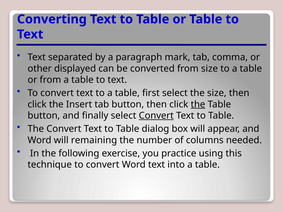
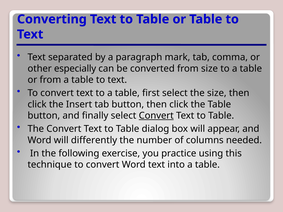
displayed: displayed -> especially
the at (198, 104) underline: present -> none
remaining: remaining -> differently
